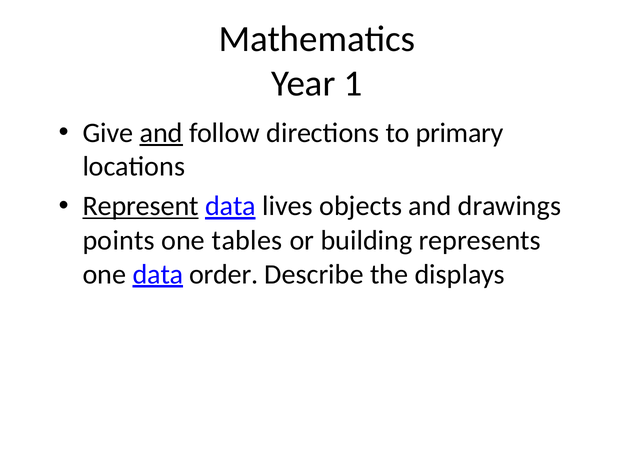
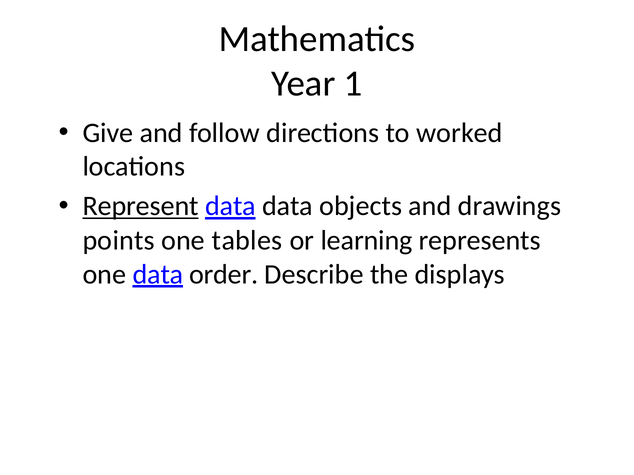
and at (161, 133) underline: present -> none
primary: primary -> worked
lives at (287, 206): lives -> data
building: building -> learning
